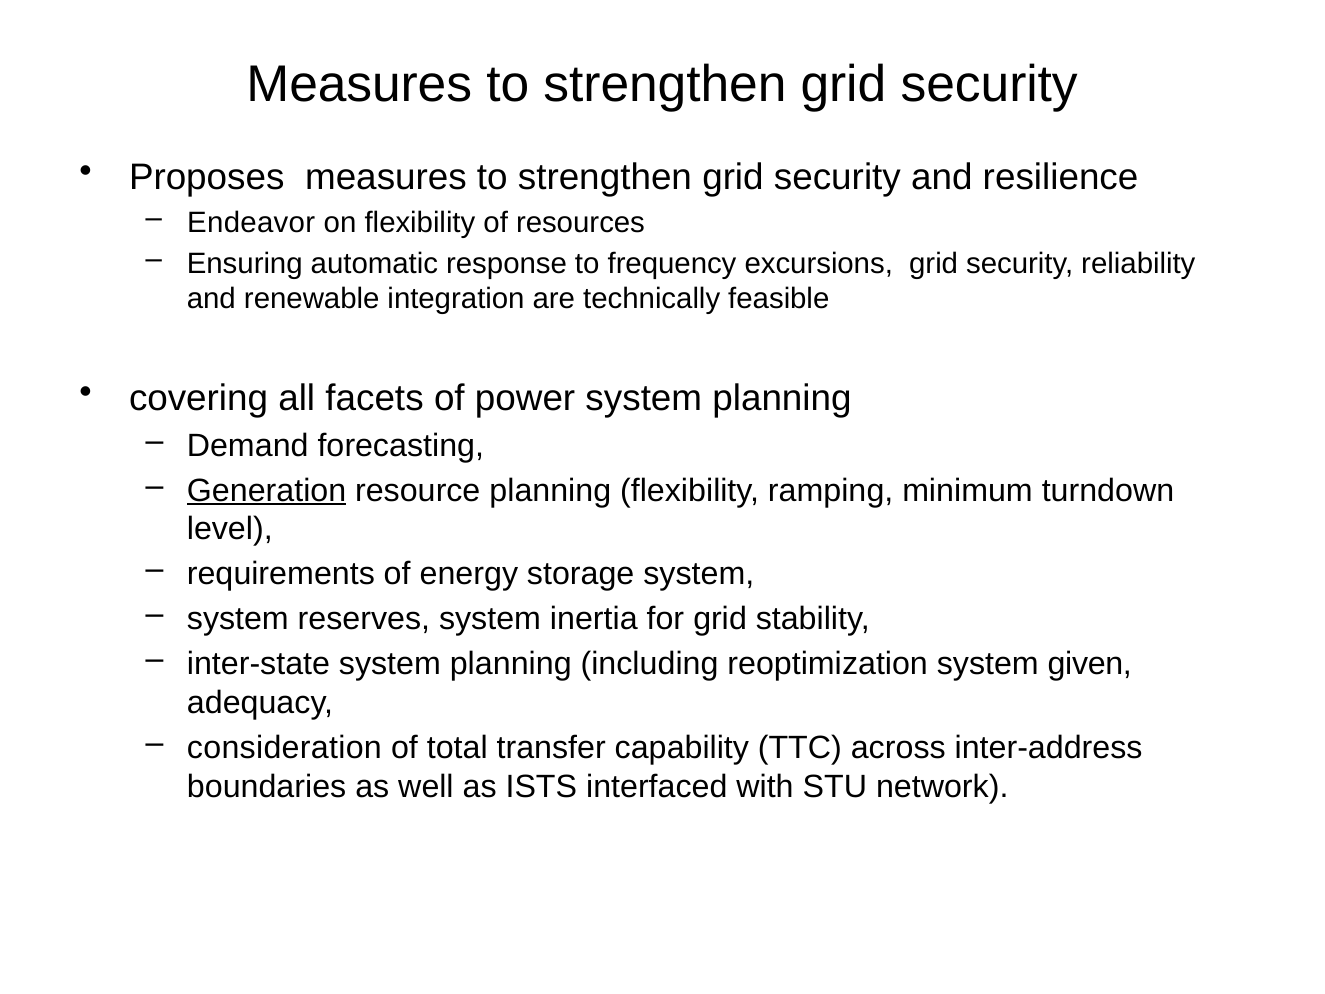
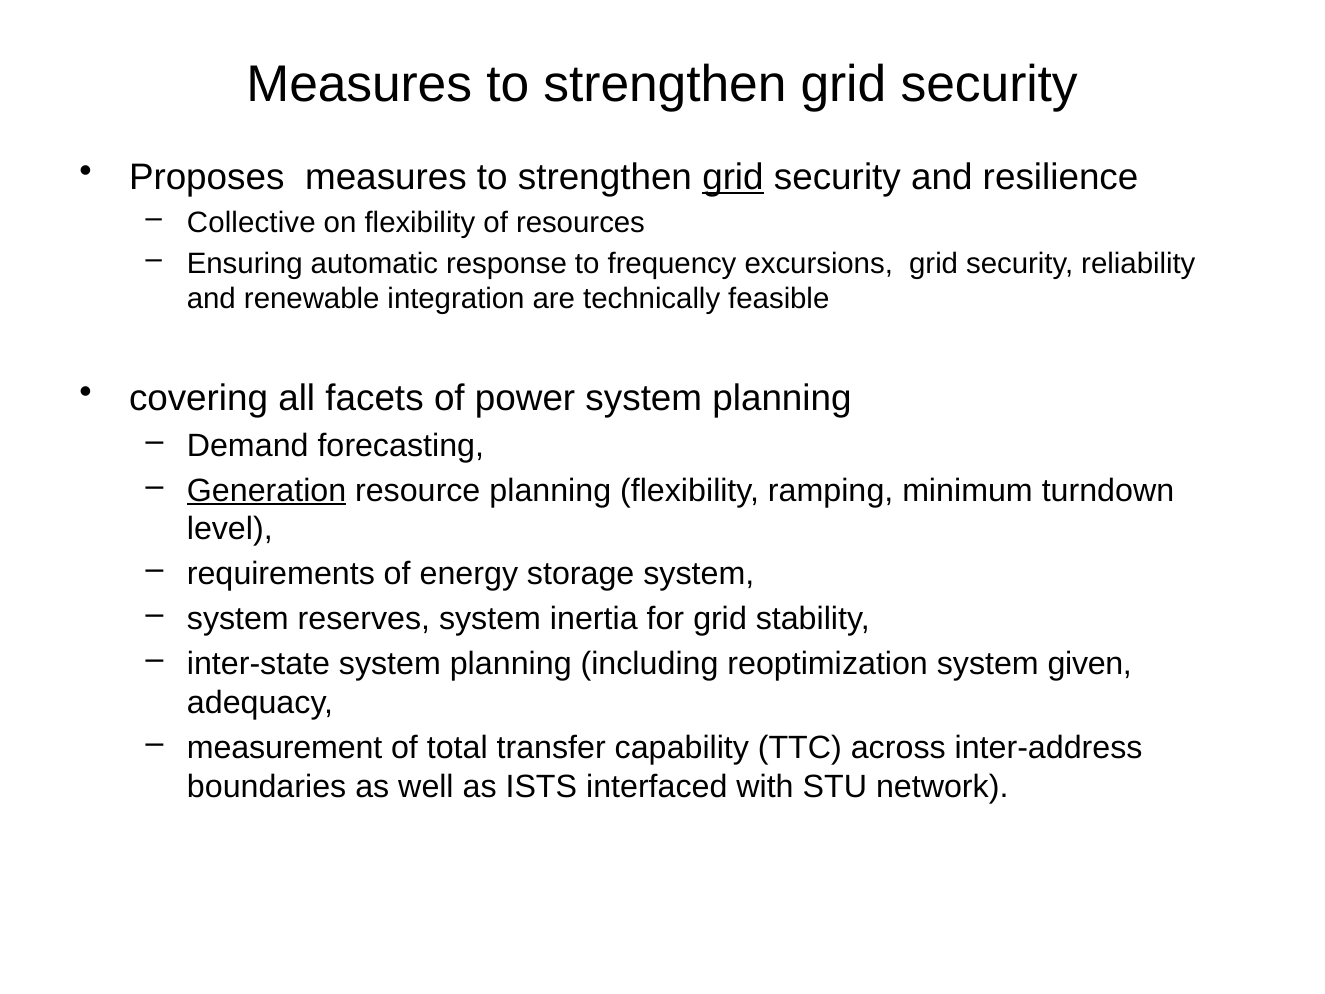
grid at (733, 177) underline: none -> present
Endeavor: Endeavor -> Collective
consideration: consideration -> measurement
